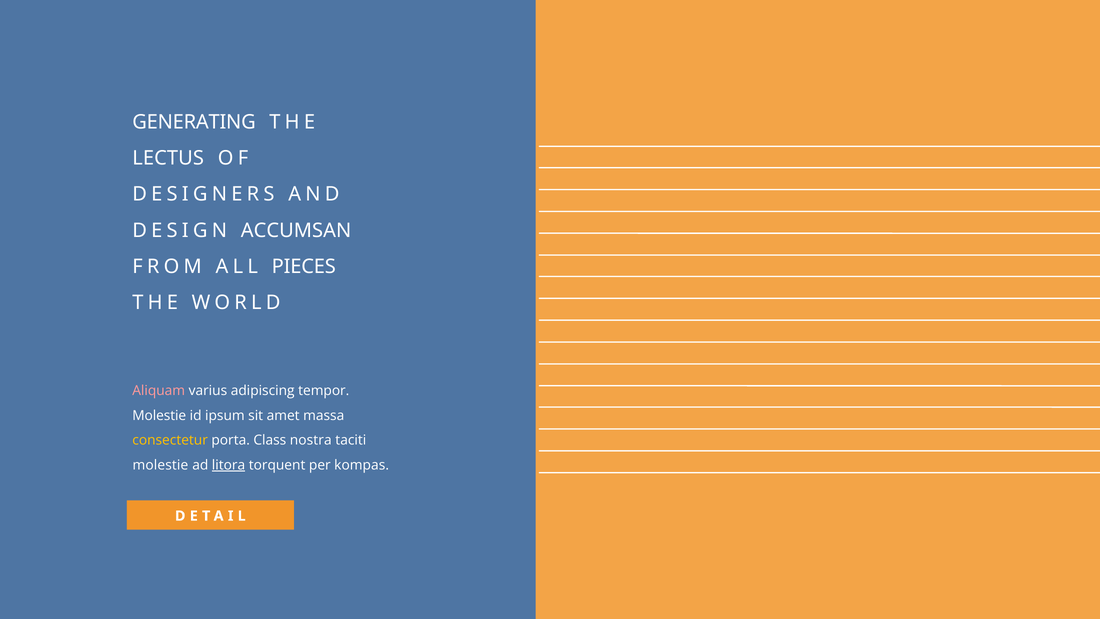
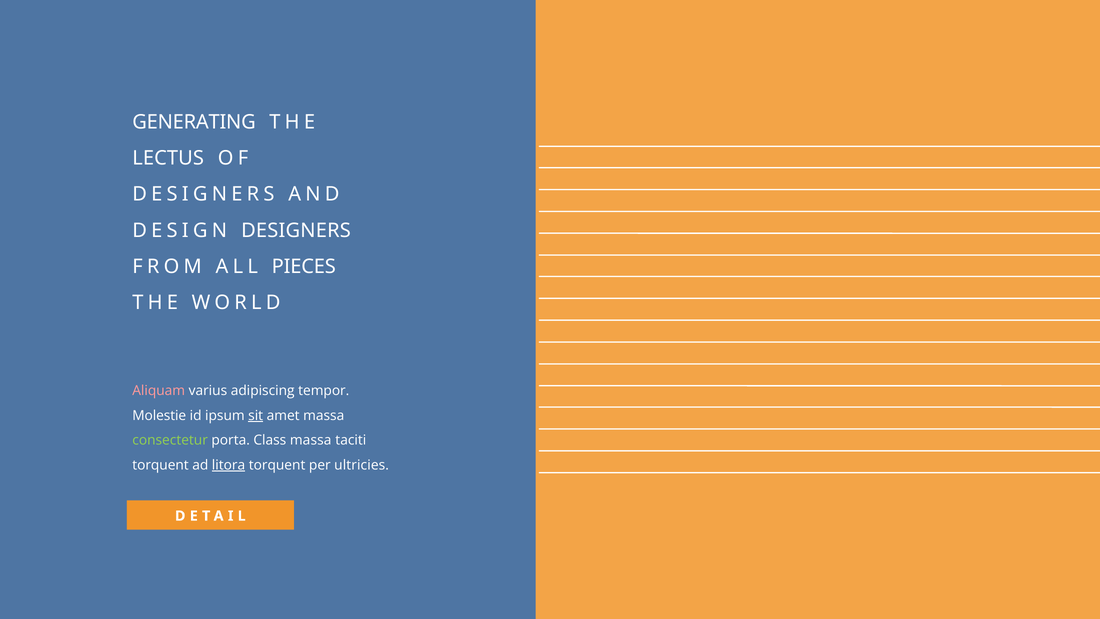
DESIGN ACCUMSAN: ACCUMSAN -> DESIGNERS
sit underline: none -> present
consectetur colour: yellow -> light green
Class nostra: nostra -> massa
molestie at (160, 465): molestie -> torquent
kompas: kompas -> ultricies
